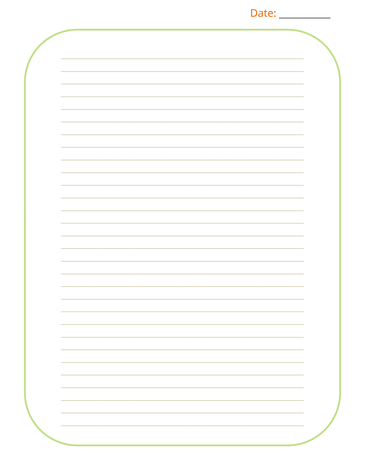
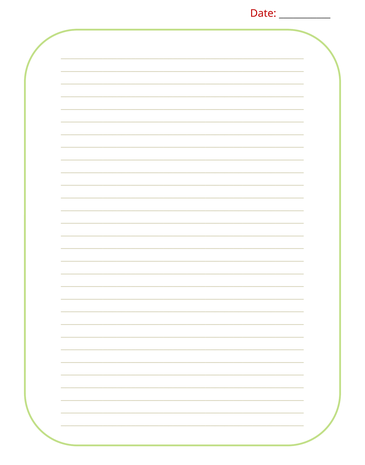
Date colour: orange -> red
